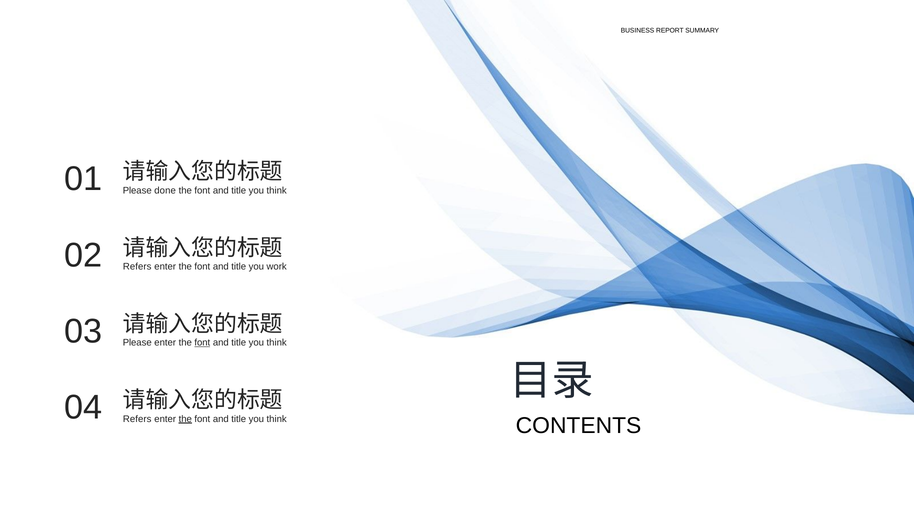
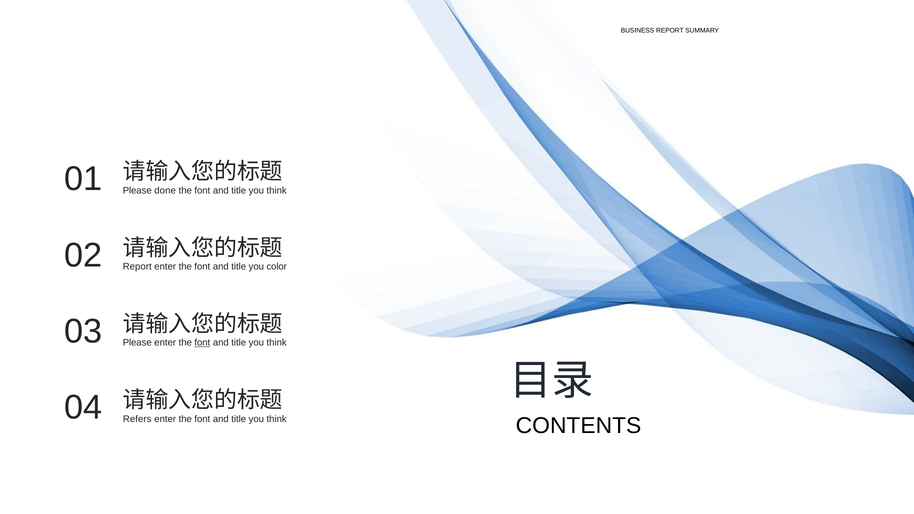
Refers at (137, 267): Refers -> Report
work: work -> color
the at (185, 419) underline: present -> none
